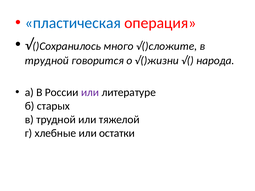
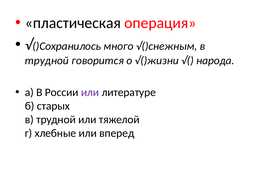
пластическая colour: blue -> black
√()сложите: √()сложите -> √()снежным
остатки: остатки -> вперед
